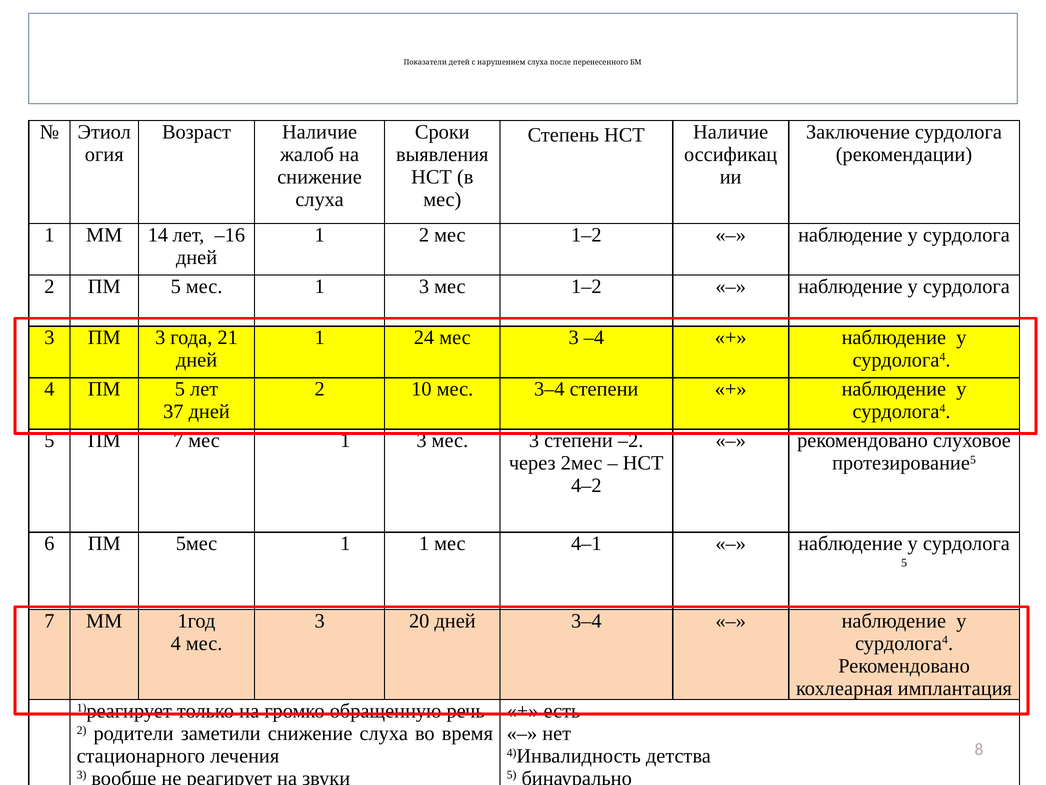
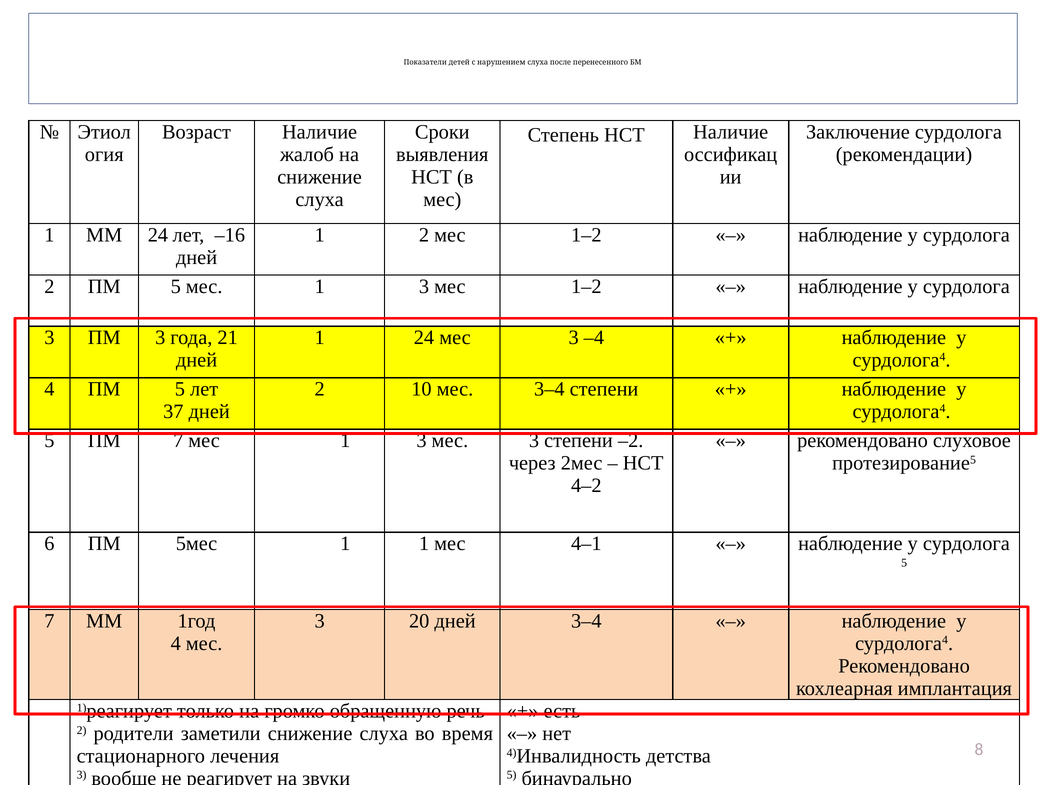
ММ 14: 14 -> 24
